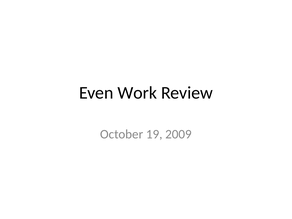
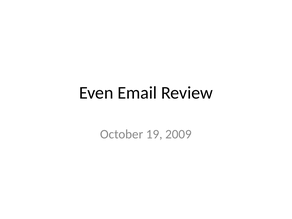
Work: Work -> Email
